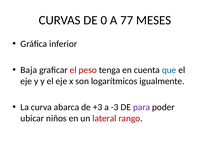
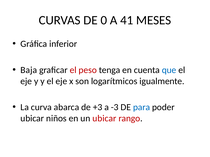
77: 77 -> 41
para colour: purple -> blue
un lateral: lateral -> ubicar
